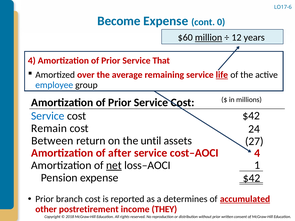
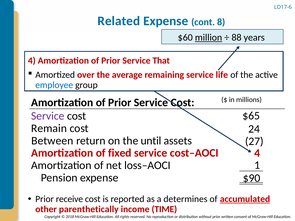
Become: Become -> Related
0: 0 -> 8
12: 12 -> 88
life underline: present -> none
$42 at (251, 116): $42 -> $65
Service at (48, 116) colour: blue -> purple
after: after -> fixed
net underline: present -> none
$42 at (252, 178): $42 -> $90
branch: branch -> receive
postretirement: postretirement -> parenthetically
THEY: THEY -> TIME
